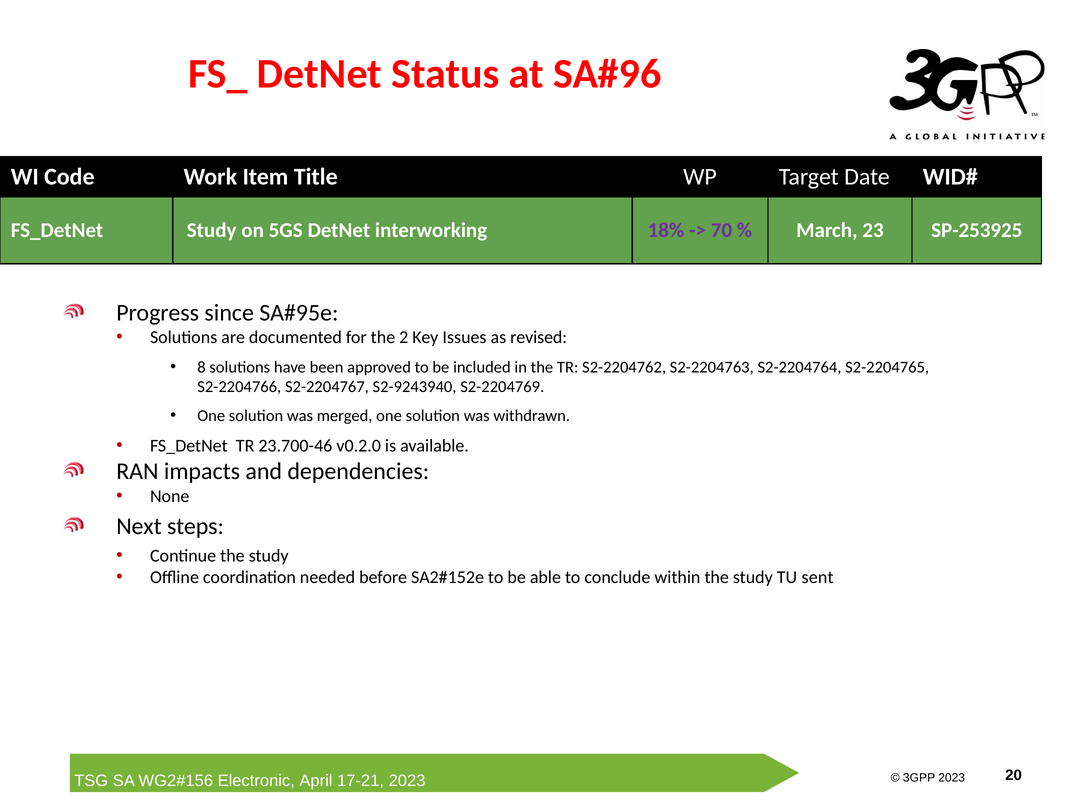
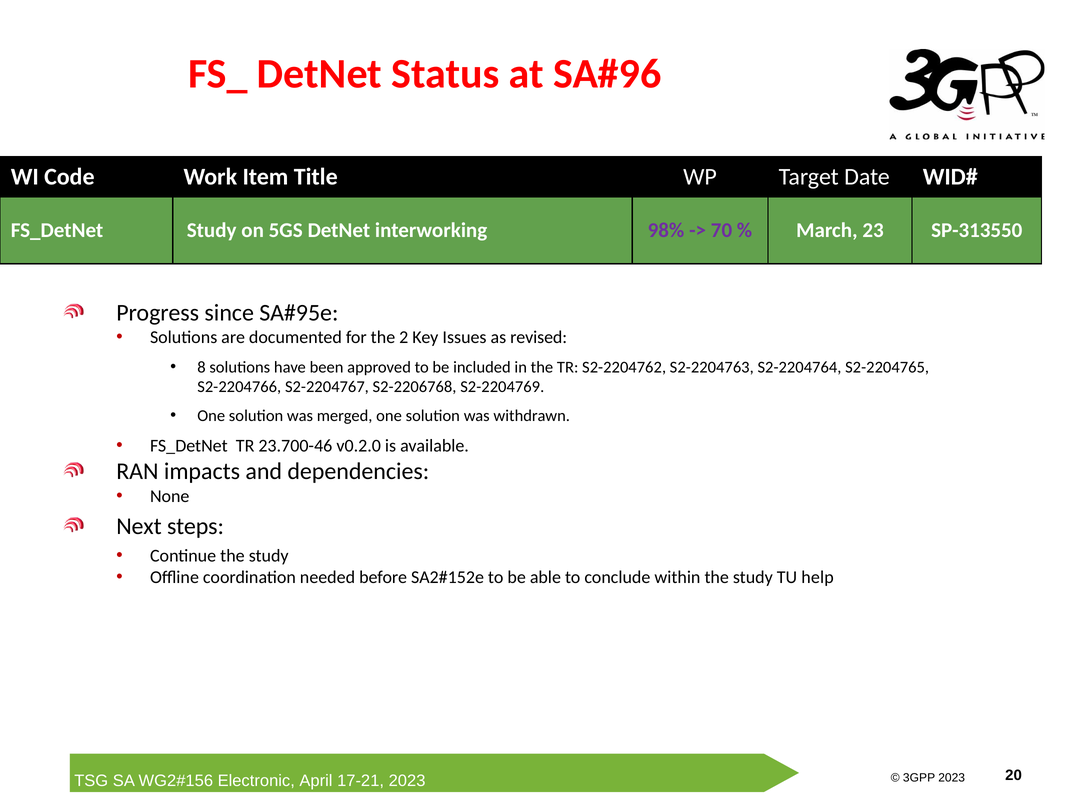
18%: 18% -> 98%
SP-253925: SP-253925 -> SP-313550
S2-9243940: S2-9243940 -> S2-2206768
sent: sent -> help
